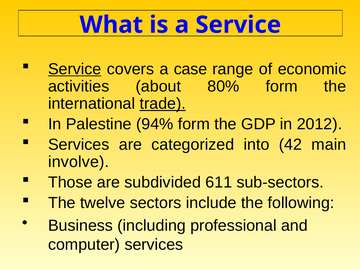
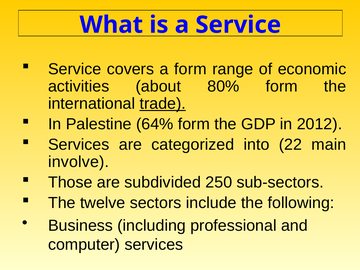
Service at (75, 69) underline: present -> none
a case: case -> form
94%: 94% -> 64%
42: 42 -> 22
611: 611 -> 250
